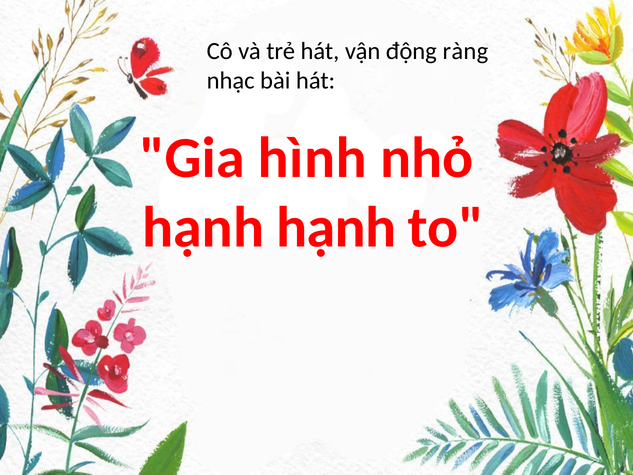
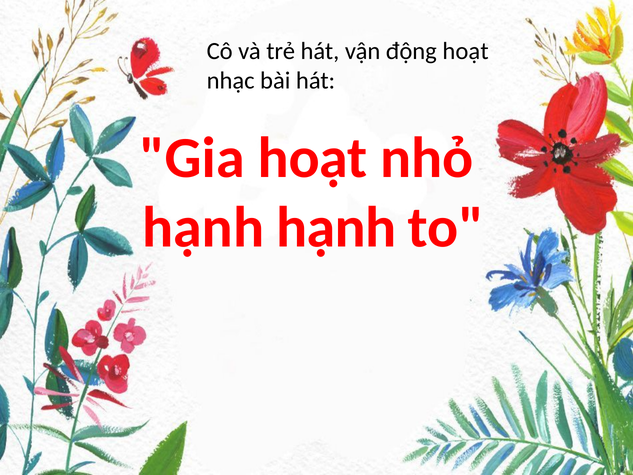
động ràng: ràng -> hoạt
Gia hình: hình -> hoạt
